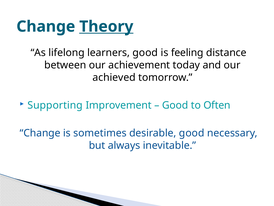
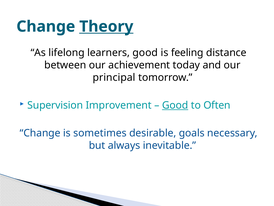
achieved: achieved -> principal
Supporting: Supporting -> Supervision
Good at (175, 105) underline: none -> present
desirable good: good -> goals
